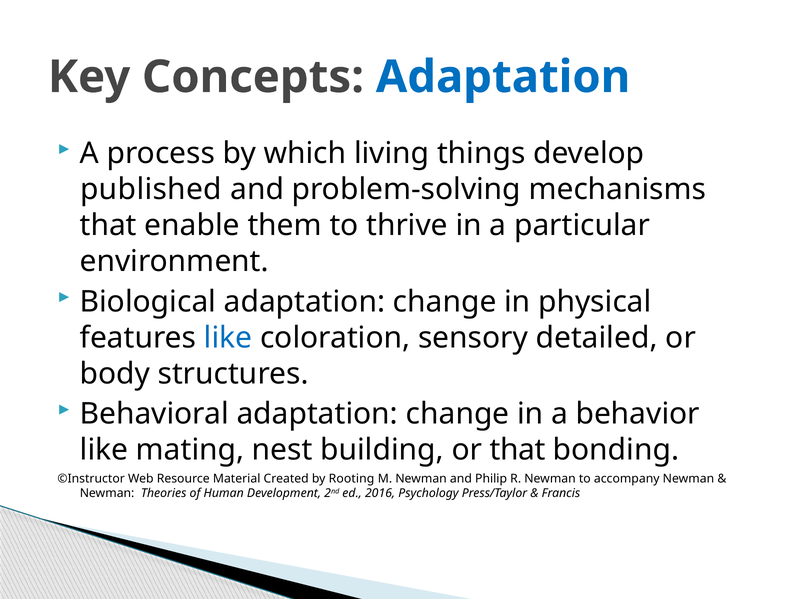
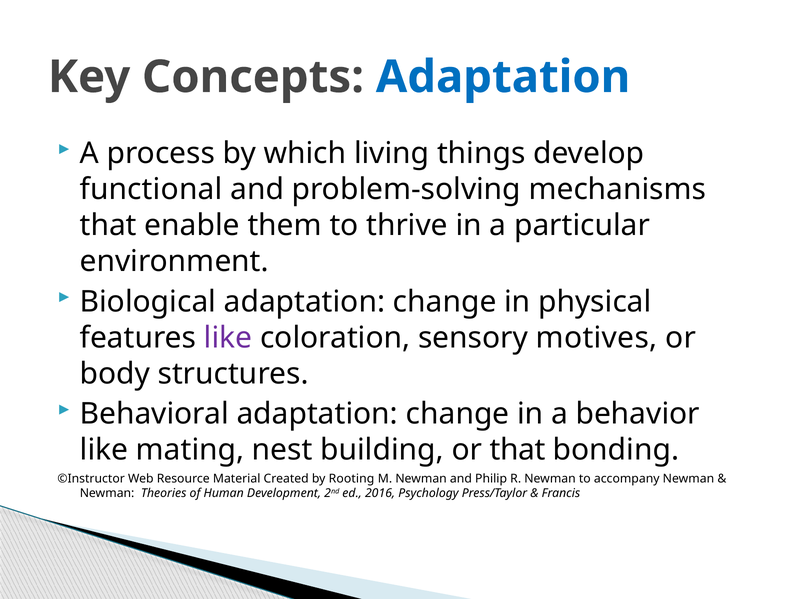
published: published -> functional
like at (228, 338) colour: blue -> purple
detailed: detailed -> motives
